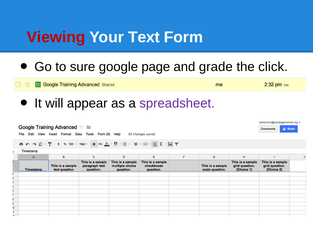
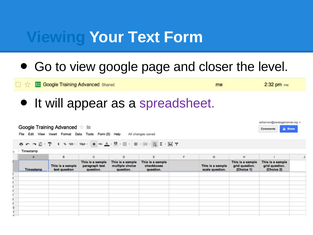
Viewing colour: red -> blue
sure: sure -> view
grade: grade -> closer
click: click -> level
